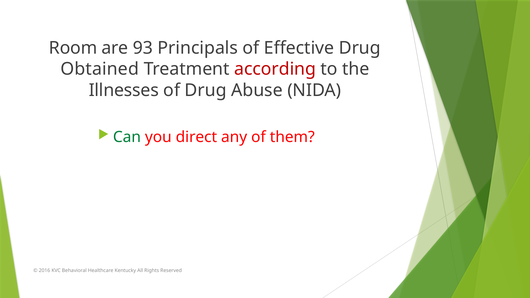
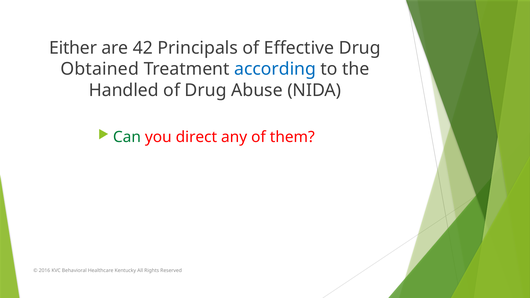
Room: Room -> Either
93: 93 -> 42
according colour: red -> blue
Illnesses: Illnesses -> Handled
